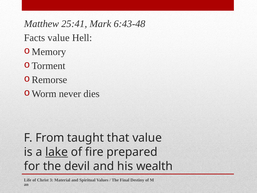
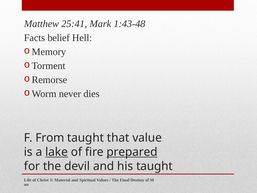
6:43-48: 6:43-48 -> 1:43-48
Facts value: value -> belief
prepared underline: none -> present
his wealth: wealth -> taught
